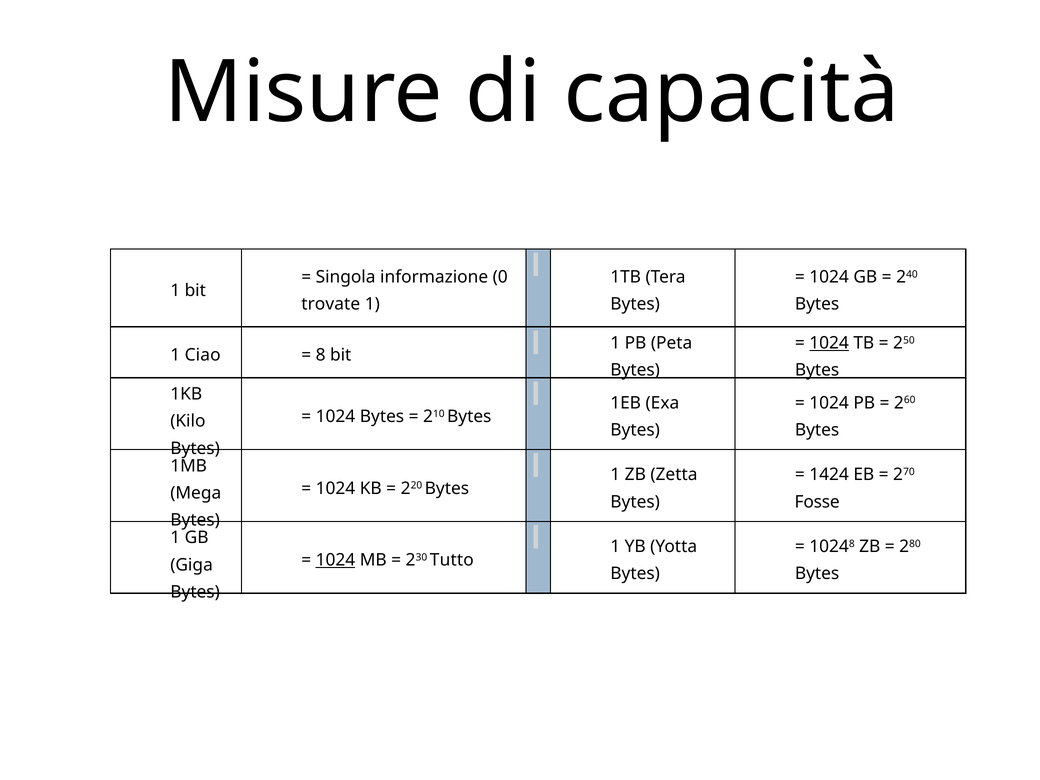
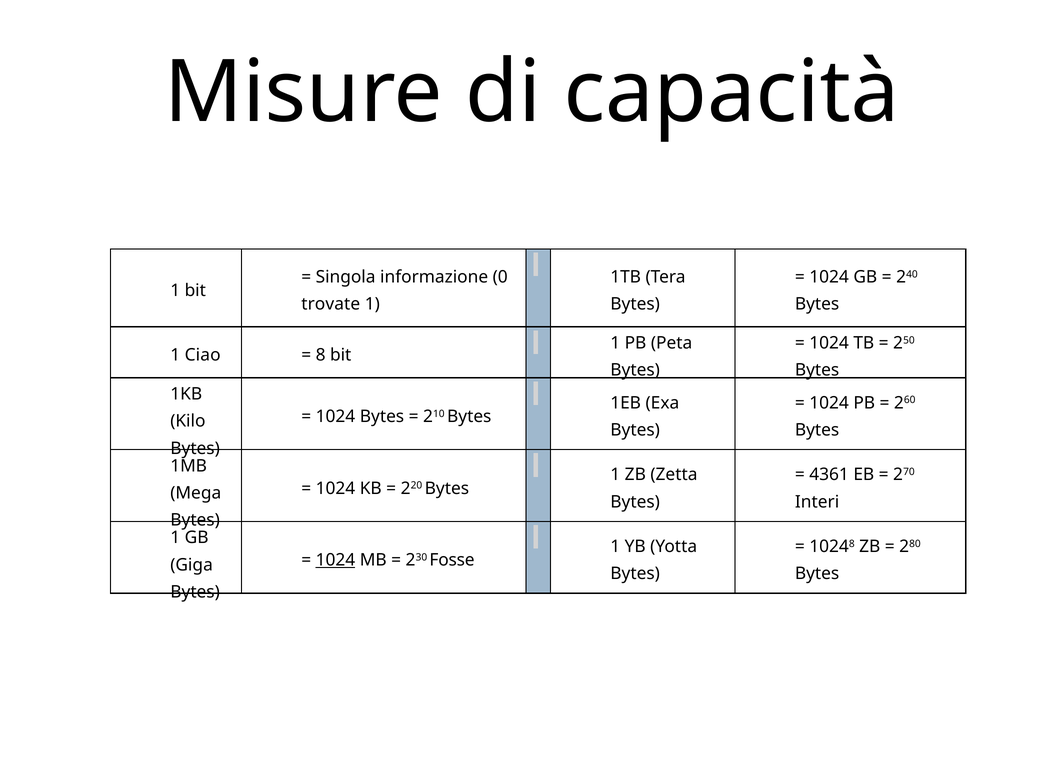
1024 at (829, 343) underline: present -> none
1424: 1424 -> 4361
Fosse: Fosse -> Interi
Tutto: Tutto -> Fosse
